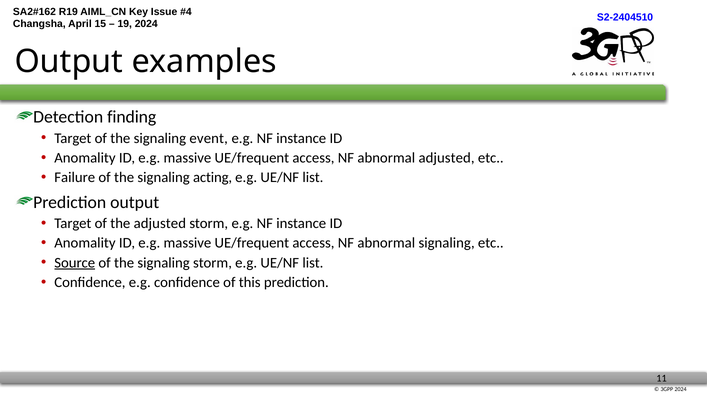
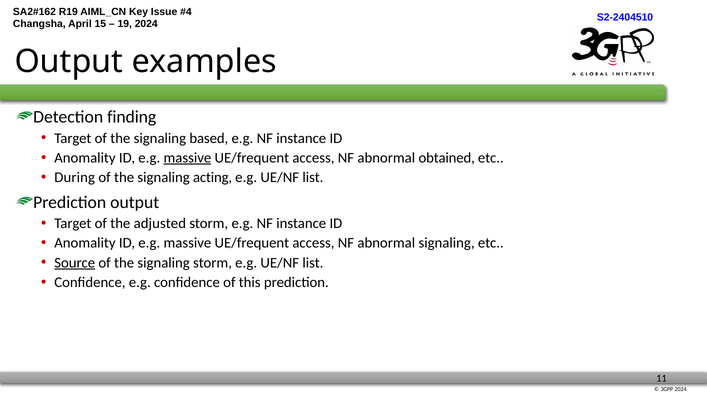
event: event -> based
massive at (187, 158) underline: none -> present
abnormal adjusted: adjusted -> obtained
Failure: Failure -> During
